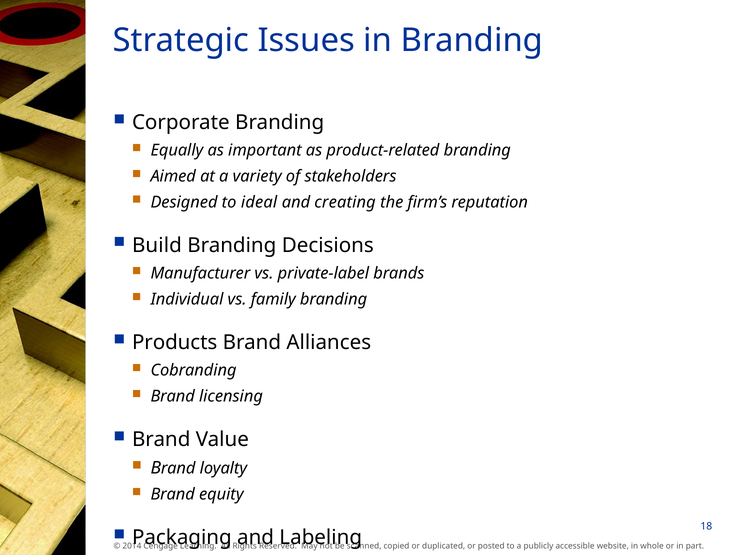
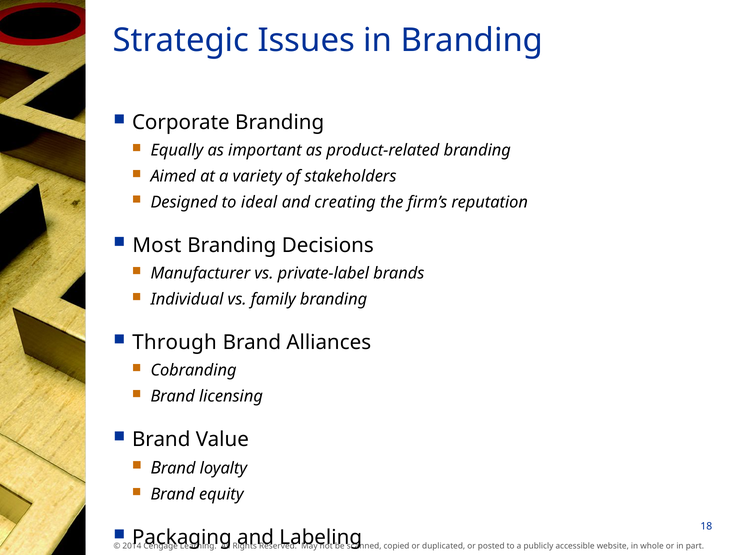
Build: Build -> Most
Products: Products -> Through
